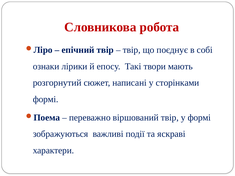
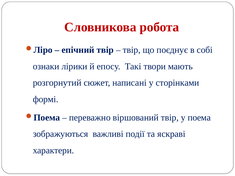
у формі: формі -> поема
